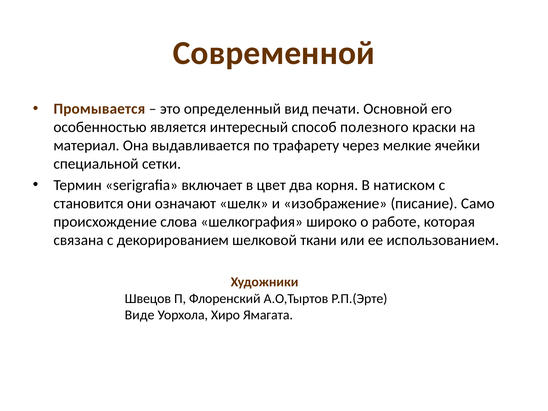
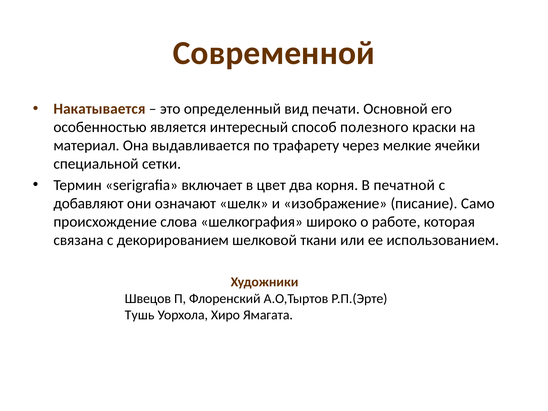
Промывается: Промывается -> Накатывается
натиском: натиском -> печатной
становится: становится -> добавляют
Виде: Виде -> Тушь
